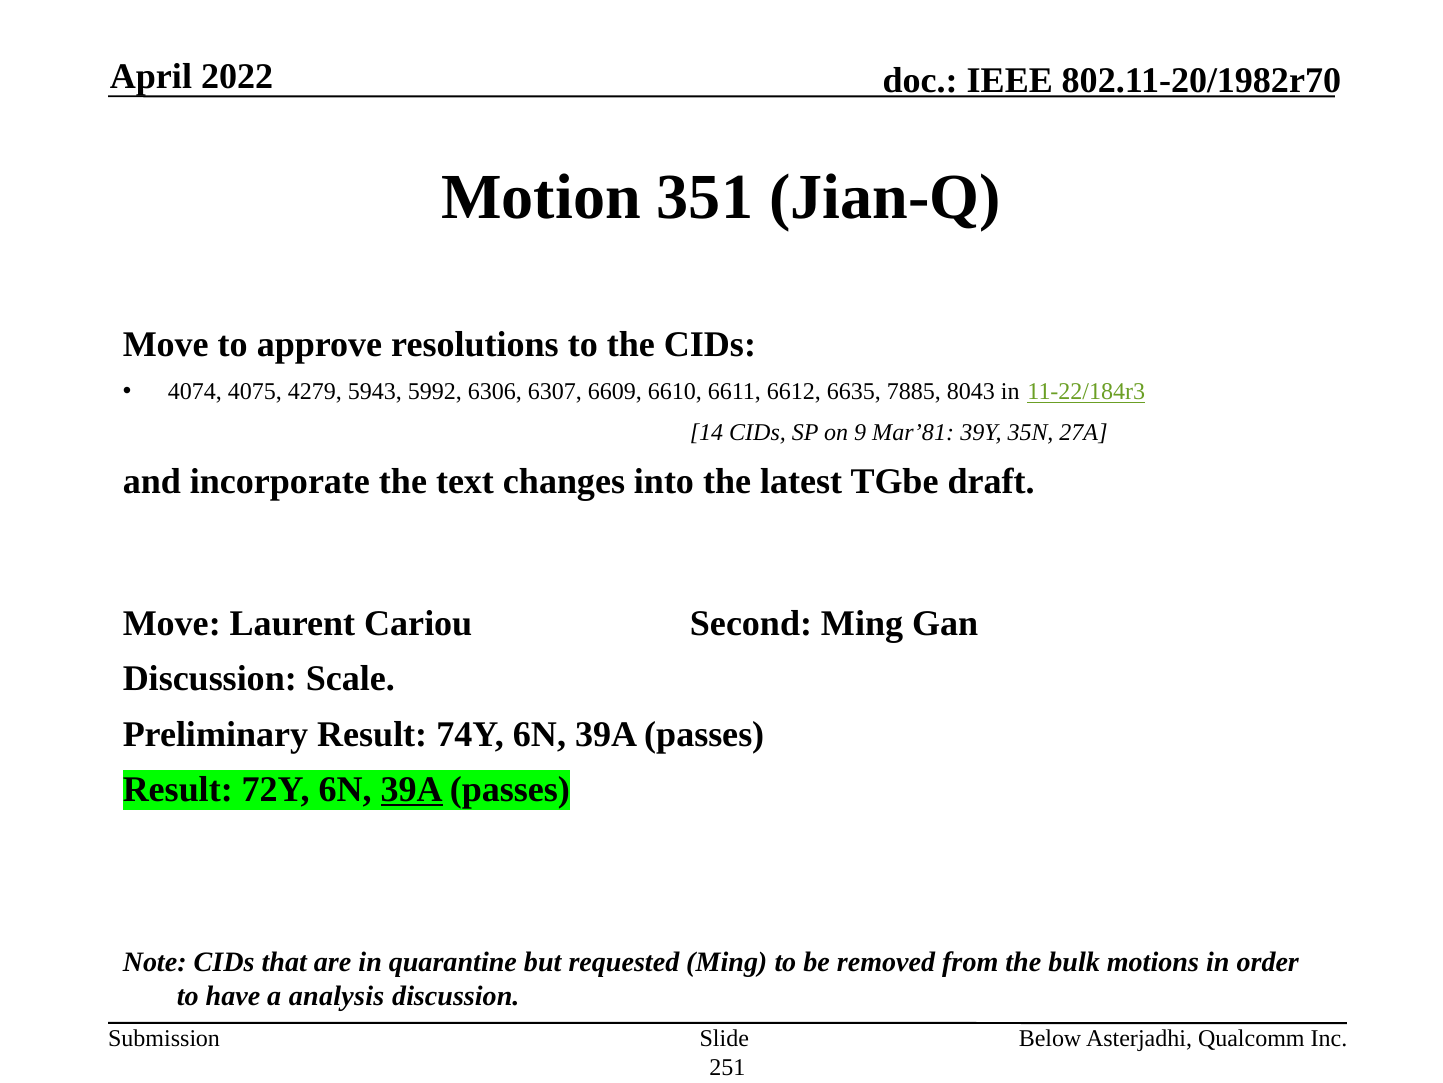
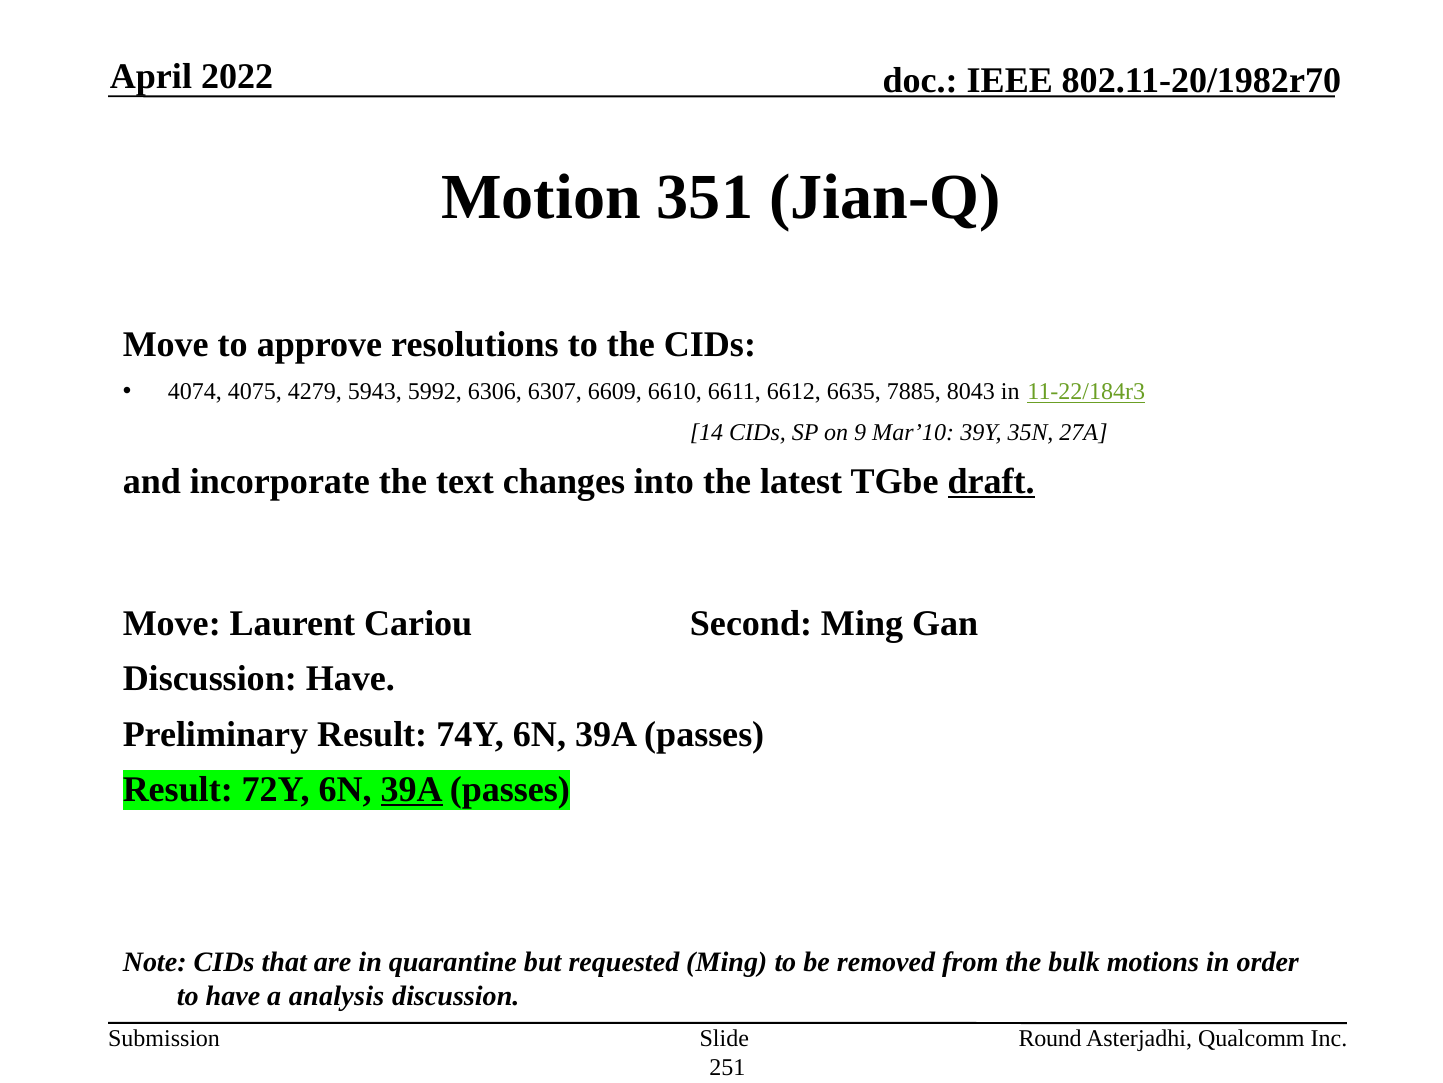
Mar’81: Mar’81 -> Mar’10
draft underline: none -> present
Discussion Scale: Scale -> Have
Below: Below -> Round
